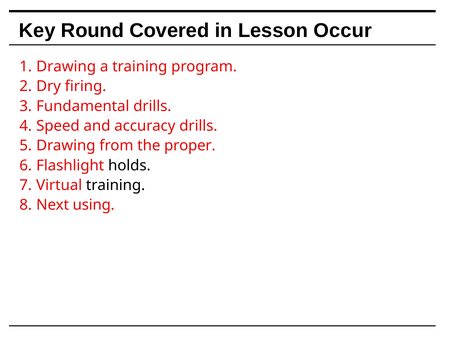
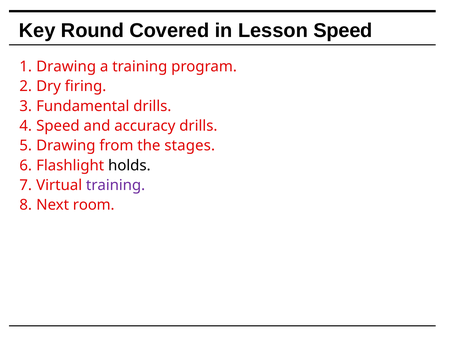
Lesson Occur: Occur -> Speed
proper: proper -> stages
training at (116, 185) colour: black -> purple
using: using -> room
